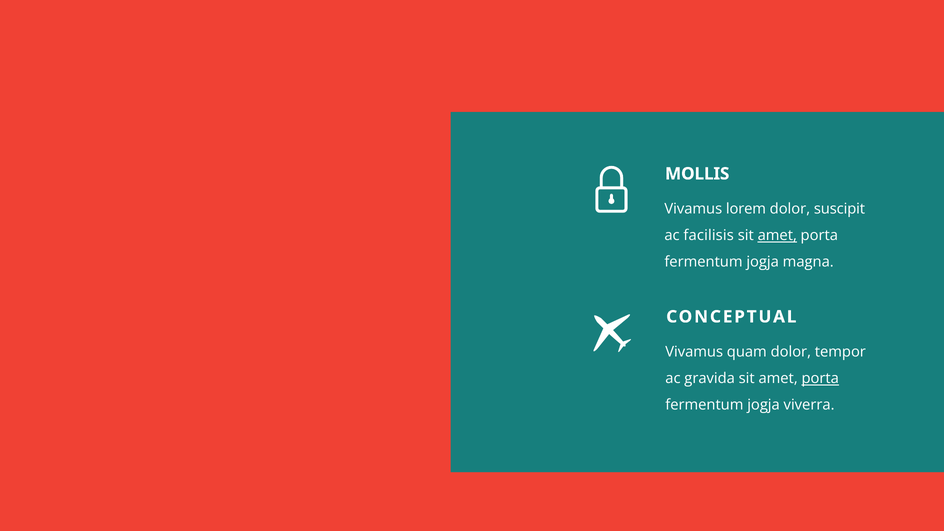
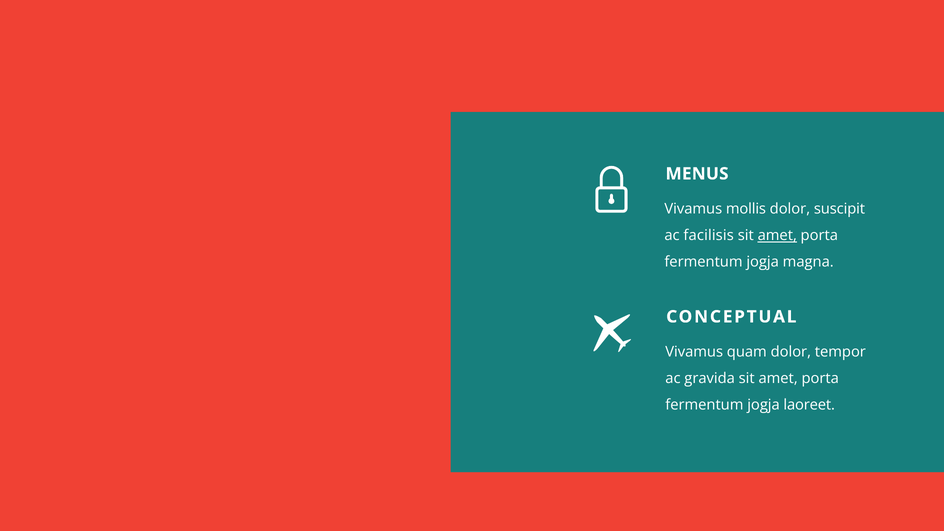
MOLLIS: MOLLIS -> MENUS
lorem: lorem -> mollis
porta at (820, 379) underline: present -> none
viverra: viverra -> laoreet
